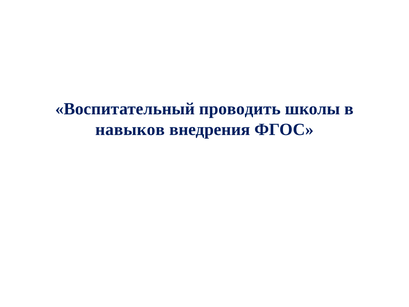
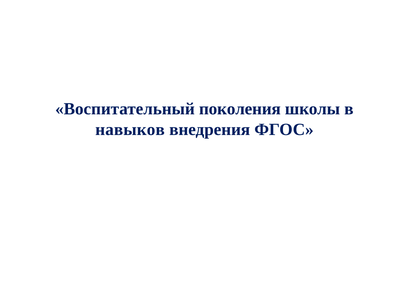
проводить: проводить -> поколения
